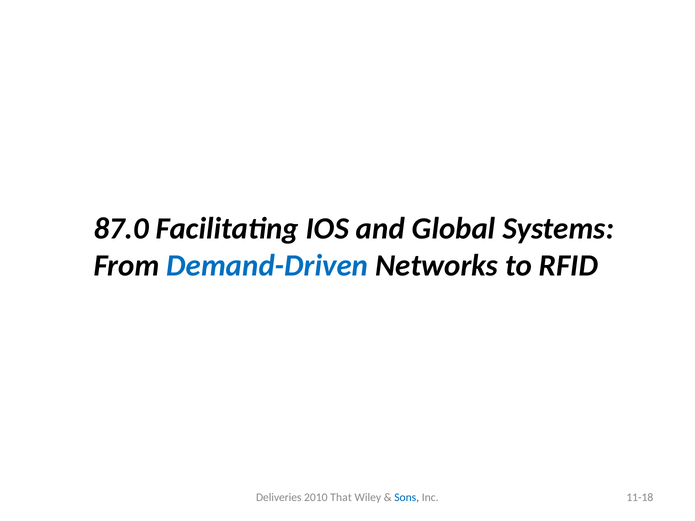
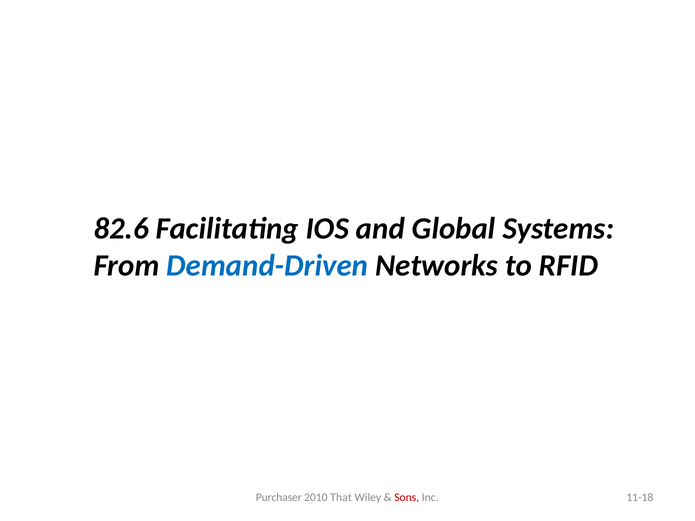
87.0: 87.0 -> 82.6
Deliveries: Deliveries -> Purchaser
Sons colour: blue -> red
